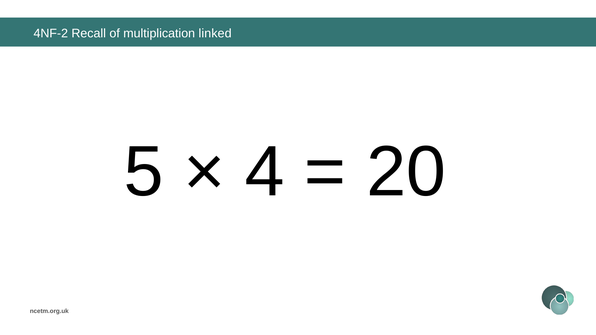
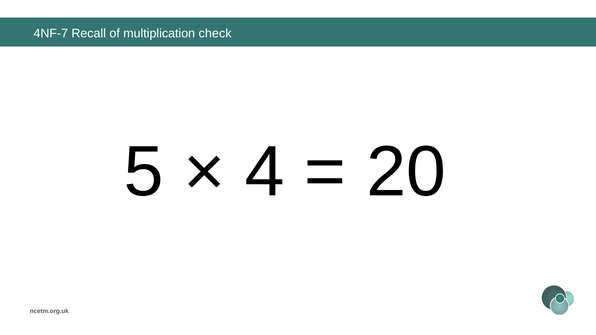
4NF-2: 4NF-2 -> 4NF-7
linked: linked -> check
